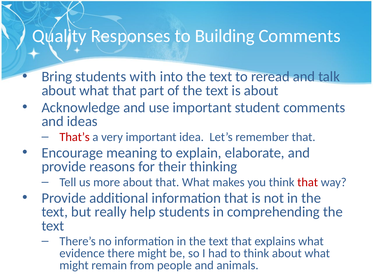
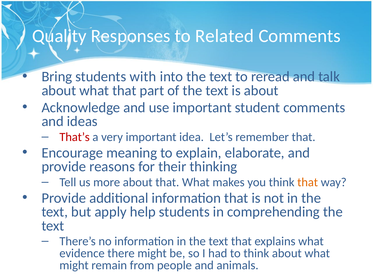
Building: Building -> Related
that at (308, 182) colour: red -> orange
really: really -> apply
